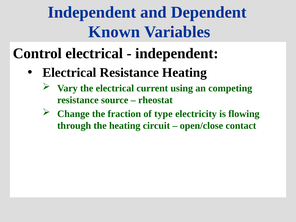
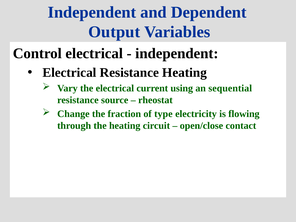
Known: Known -> Output
competing: competing -> sequential
